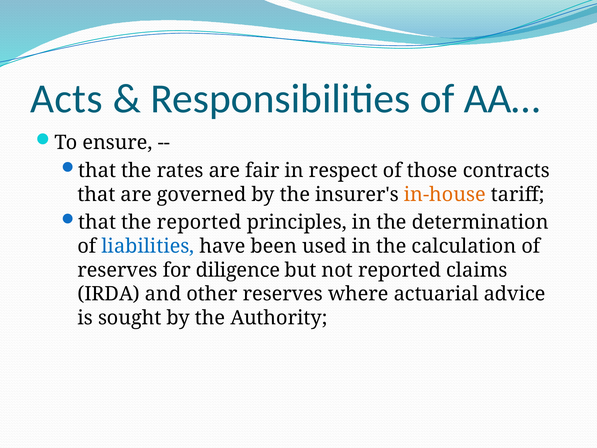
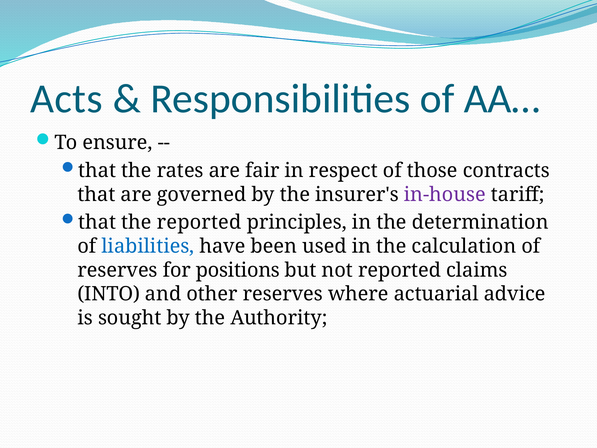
in-house colour: orange -> purple
diligence: diligence -> positions
IRDA: IRDA -> INTO
